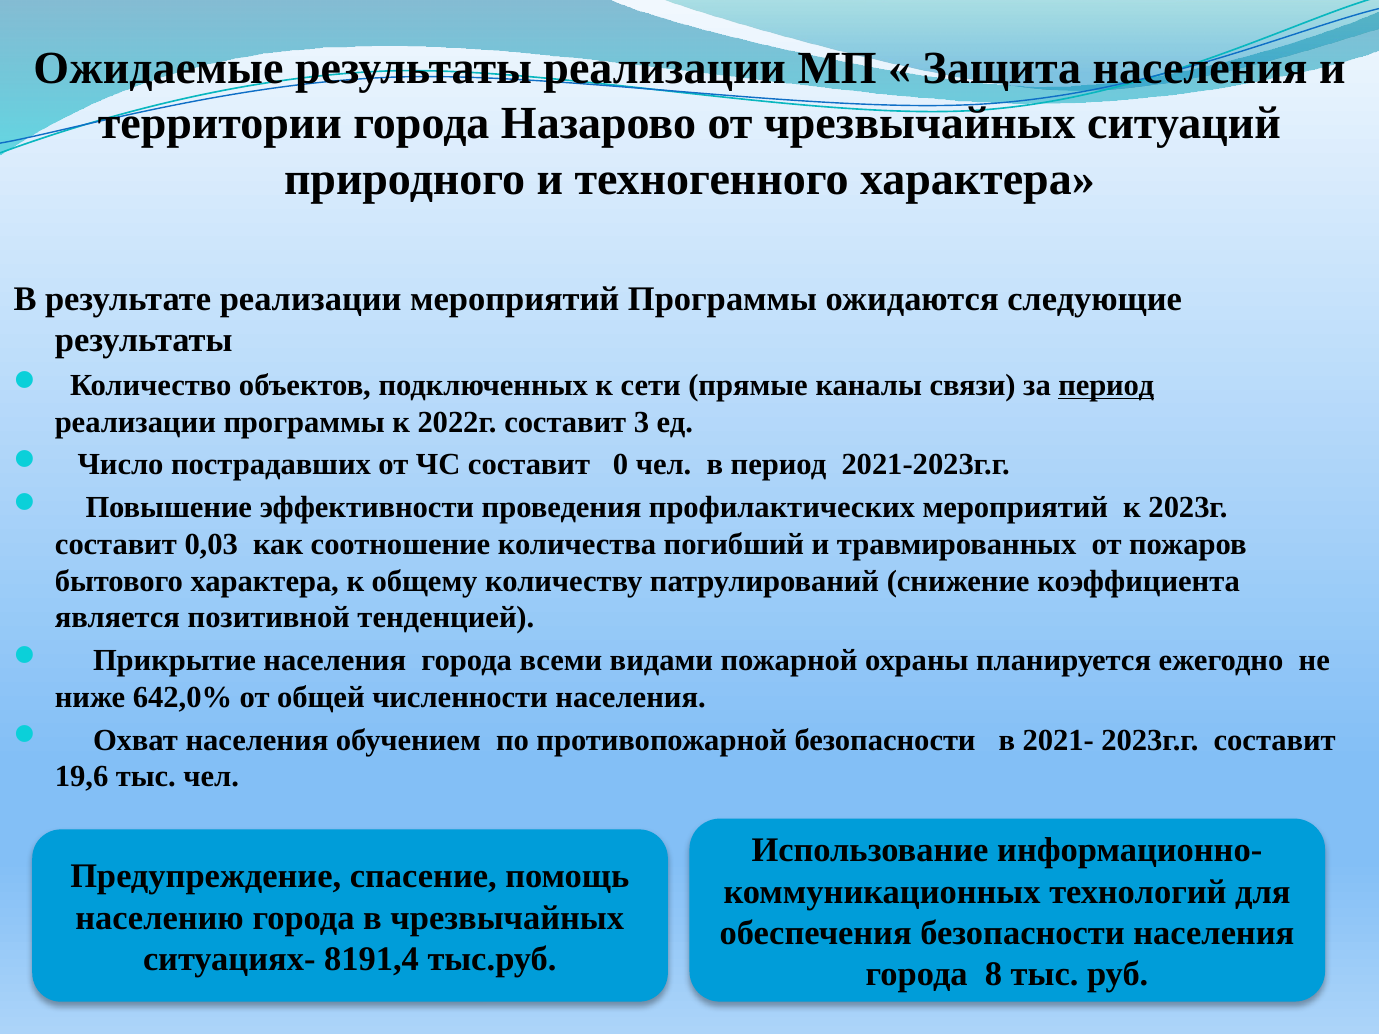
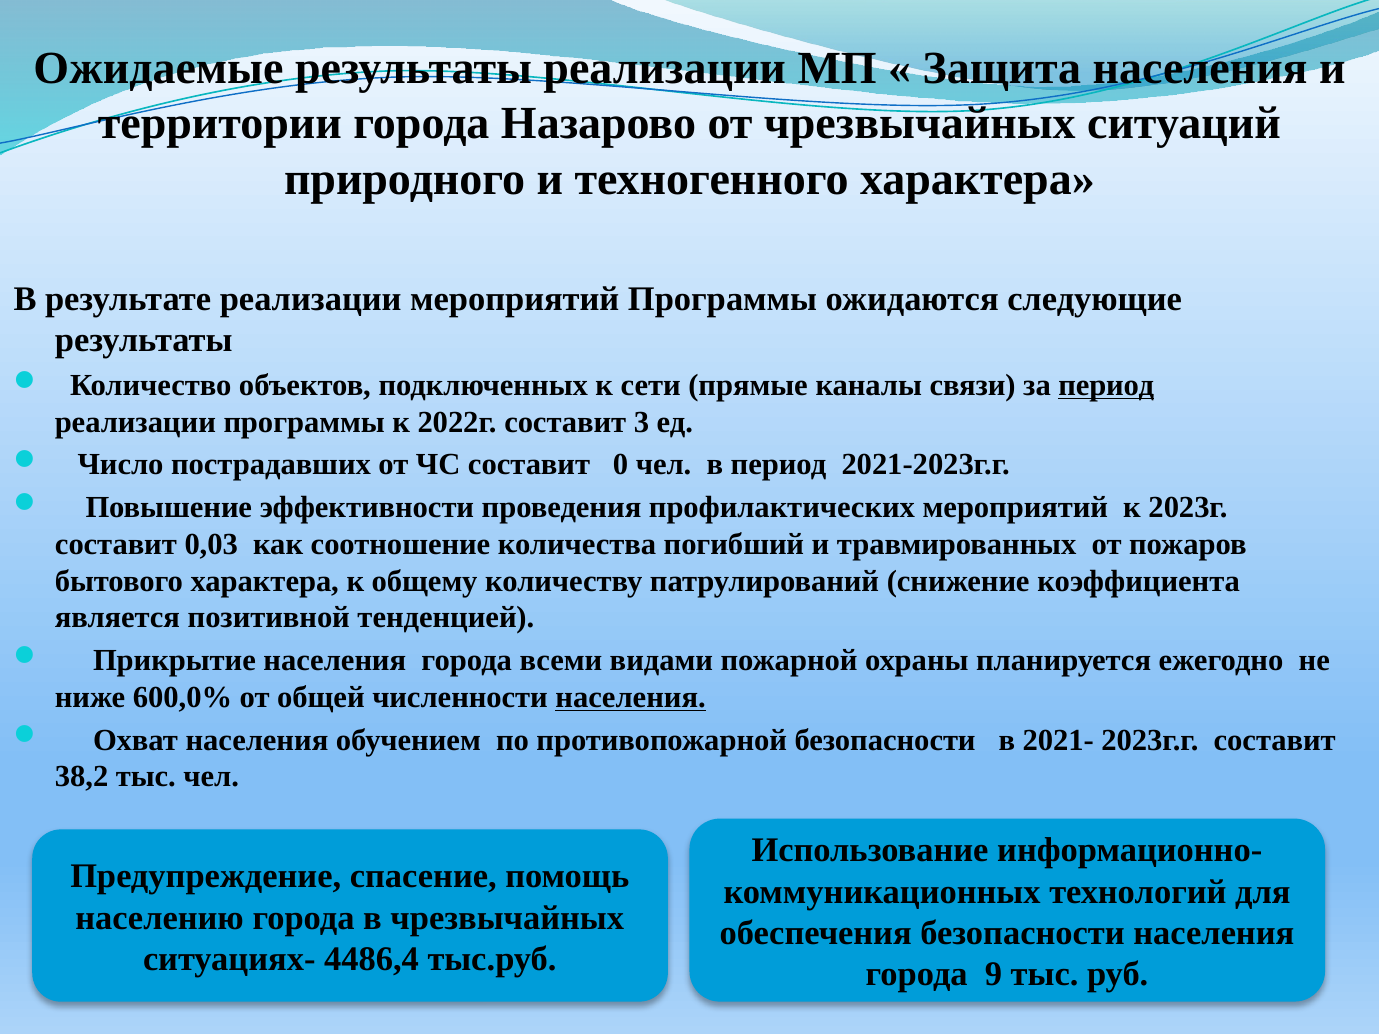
642,0%: 642,0% -> 600,0%
населения at (631, 697) underline: none -> present
19,6: 19,6 -> 38,2
8191,4: 8191,4 -> 4486,4
8: 8 -> 9
